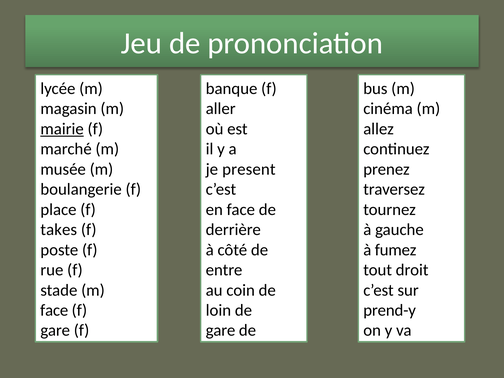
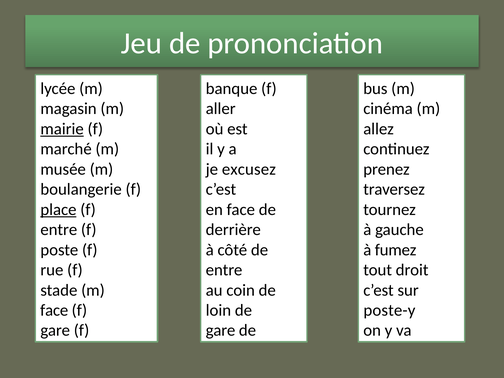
present: present -> excusez
place underline: none -> present
takes at (59, 230): takes -> entre
prend-y: prend-y -> poste-y
